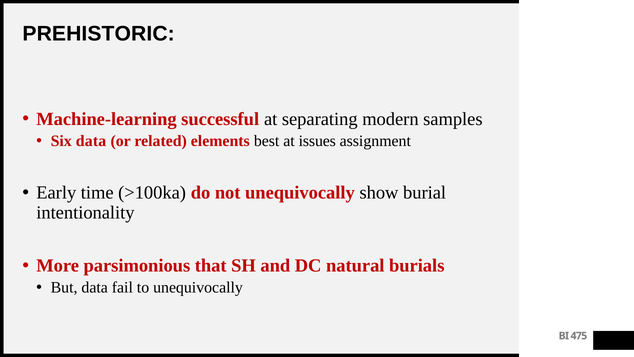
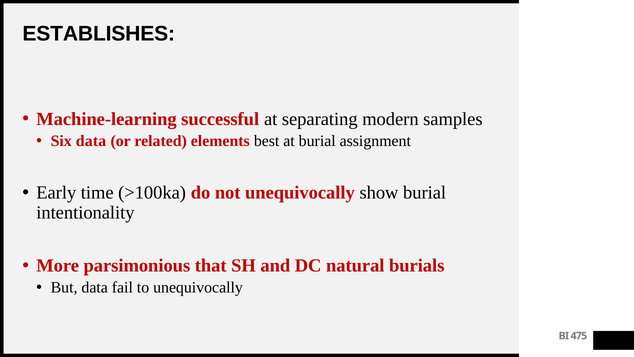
PREHISTORIC: PREHISTORIC -> ESTABLISHES
at issues: issues -> burial
